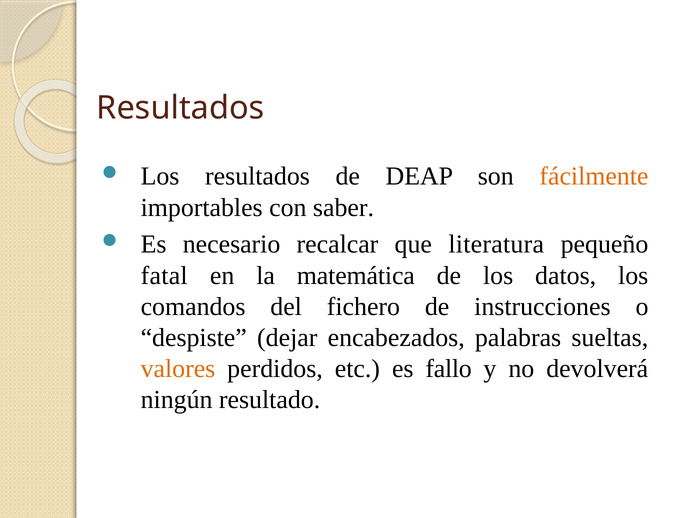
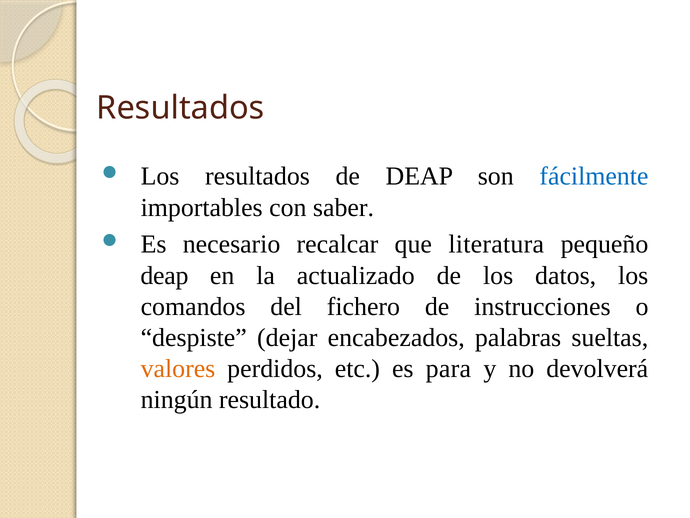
fácilmente colour: orange -> blue
fatal at (164, 275): fatal -> deap
matemática: matemática -> actualizado
fallo: fallo -> para
